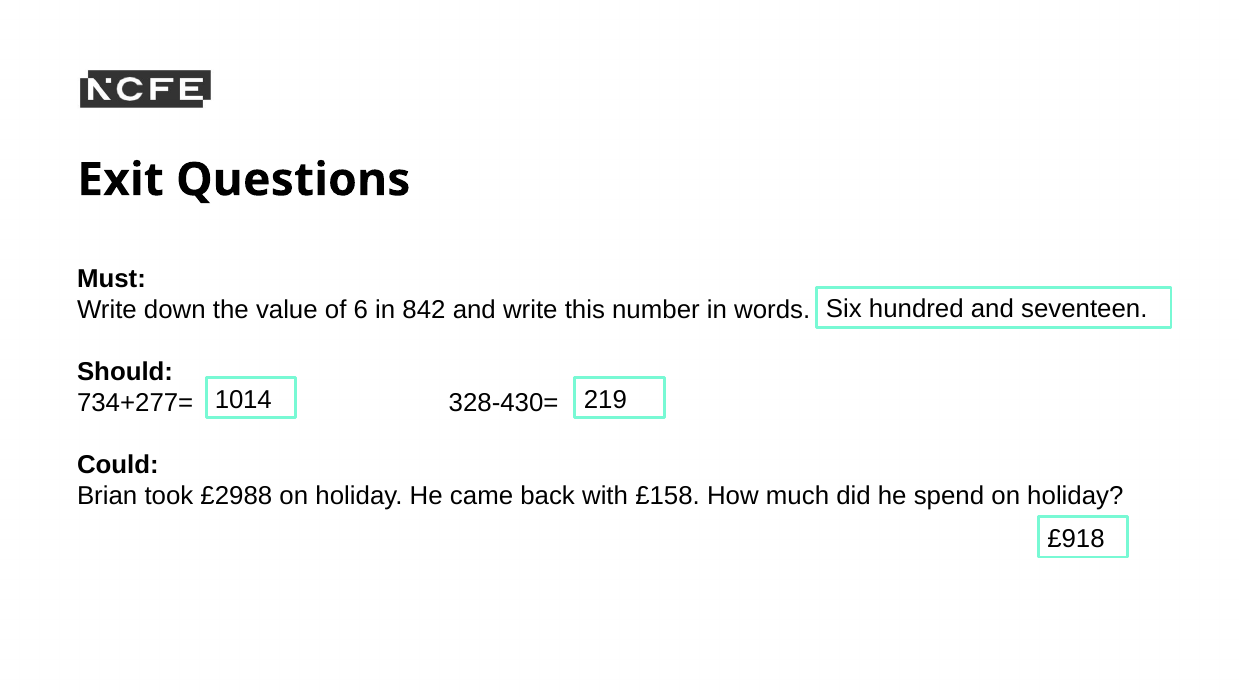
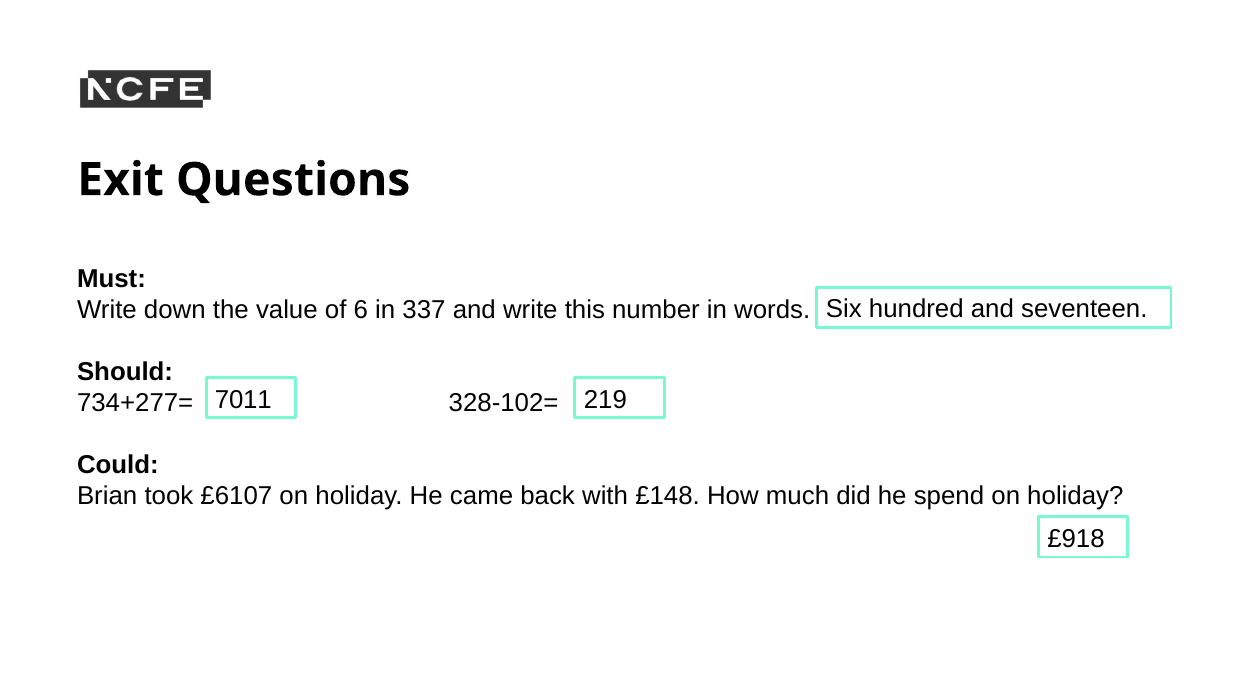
842: 842 -> 337
1014: 1014 -> 7011
328-430=: 328-430= -> 328-102=
£2988: £2988 -> £6107
£158: £158 -> £148
